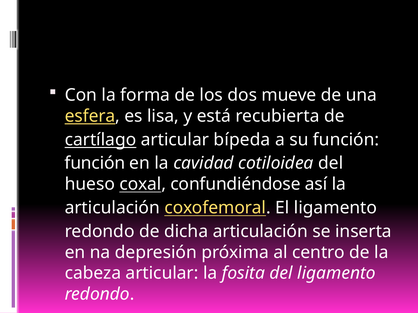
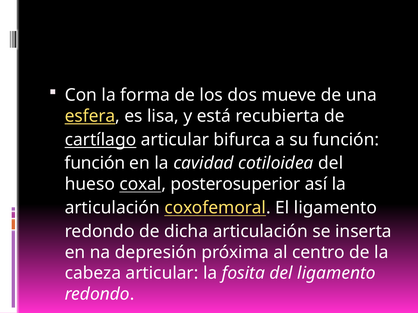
bípeda: bípeda -> bifurca
confundiéndose: confundiéndose -> posterosuperior
